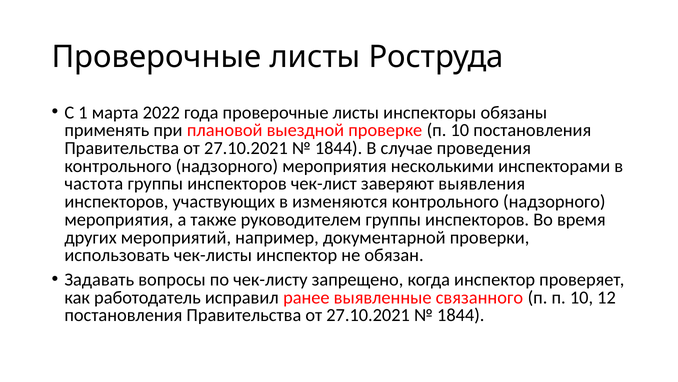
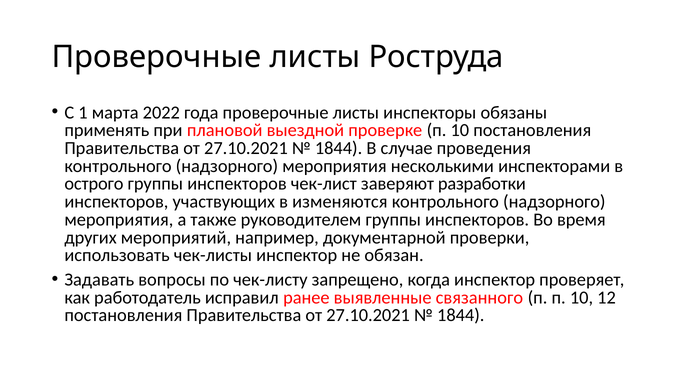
частота: частота -> острого
выявления: выявления -> разработки
